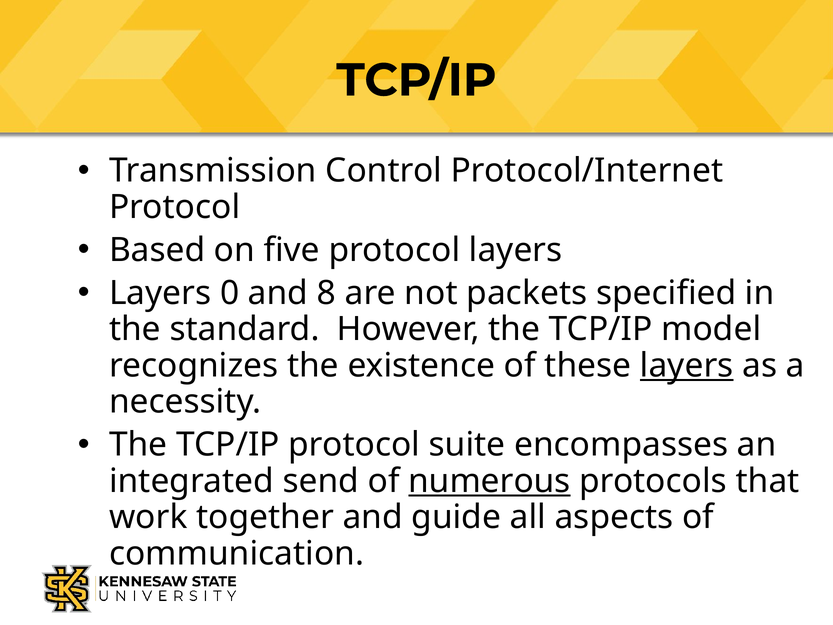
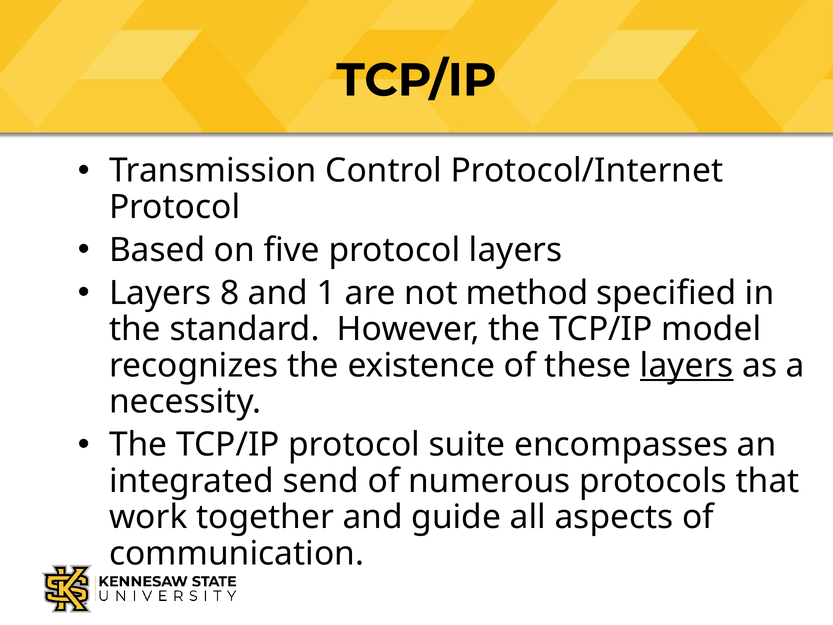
0: 0 -> 8
8: 8 -> 1
packets: packets -> method
numerous underline: present -> none
